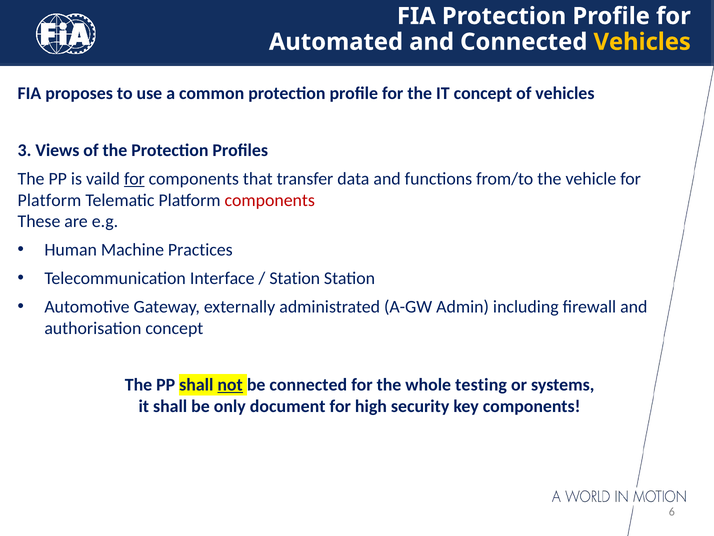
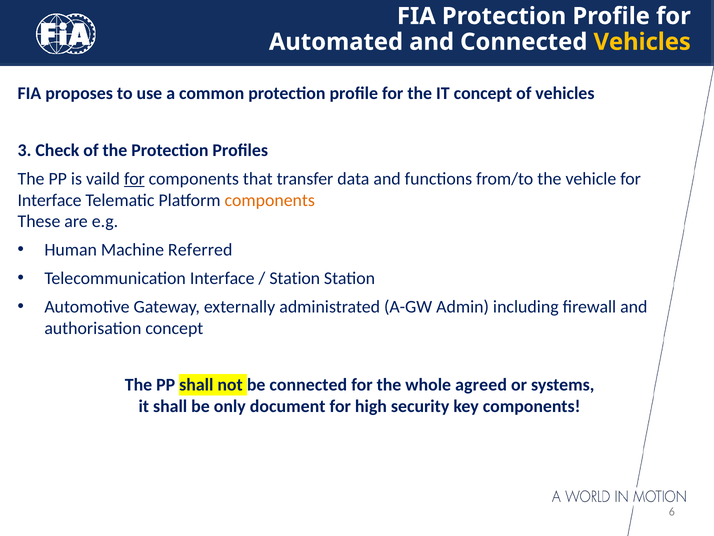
Views: Views -> Check
Platform at (49, 200): Platform -> Interface
components at (270, 200) colour: red -> orange
Practices: Practices -> Referred
not underline: present -> none
testing: testing -> agreed
